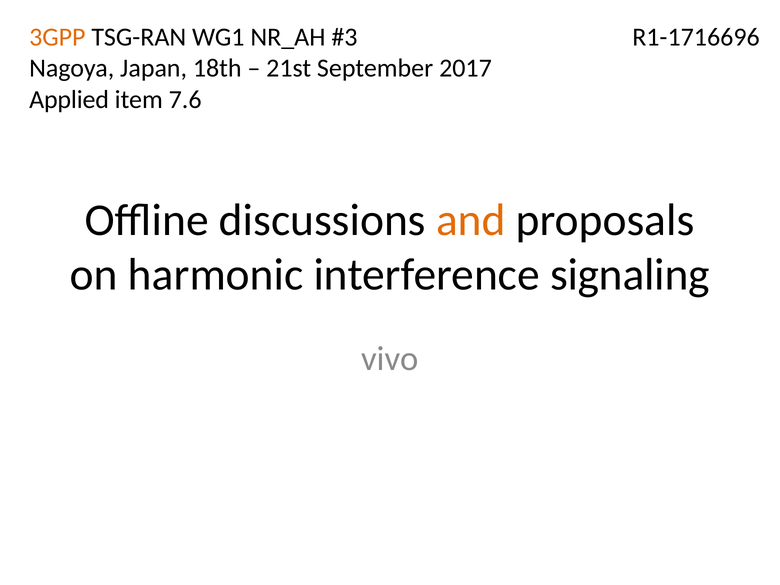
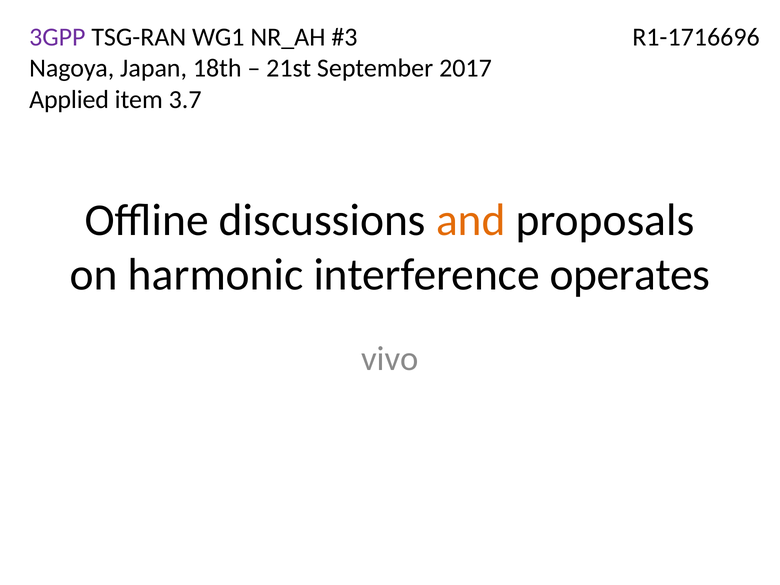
3GPP colour: orange -> purple
7.6: 7.6 -> 3.7
signaling: signaling -> operates
